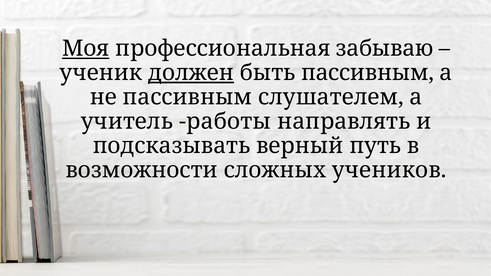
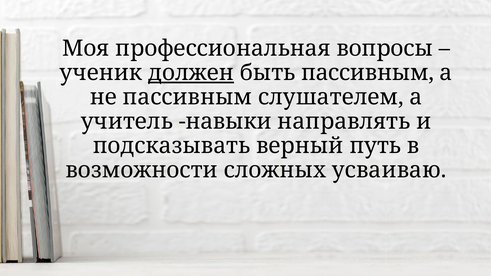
Моя underline: present -> none
забываю: забываю -> вопросы
работы: работы -> навыки
учеников: учеников -> усваиваю
